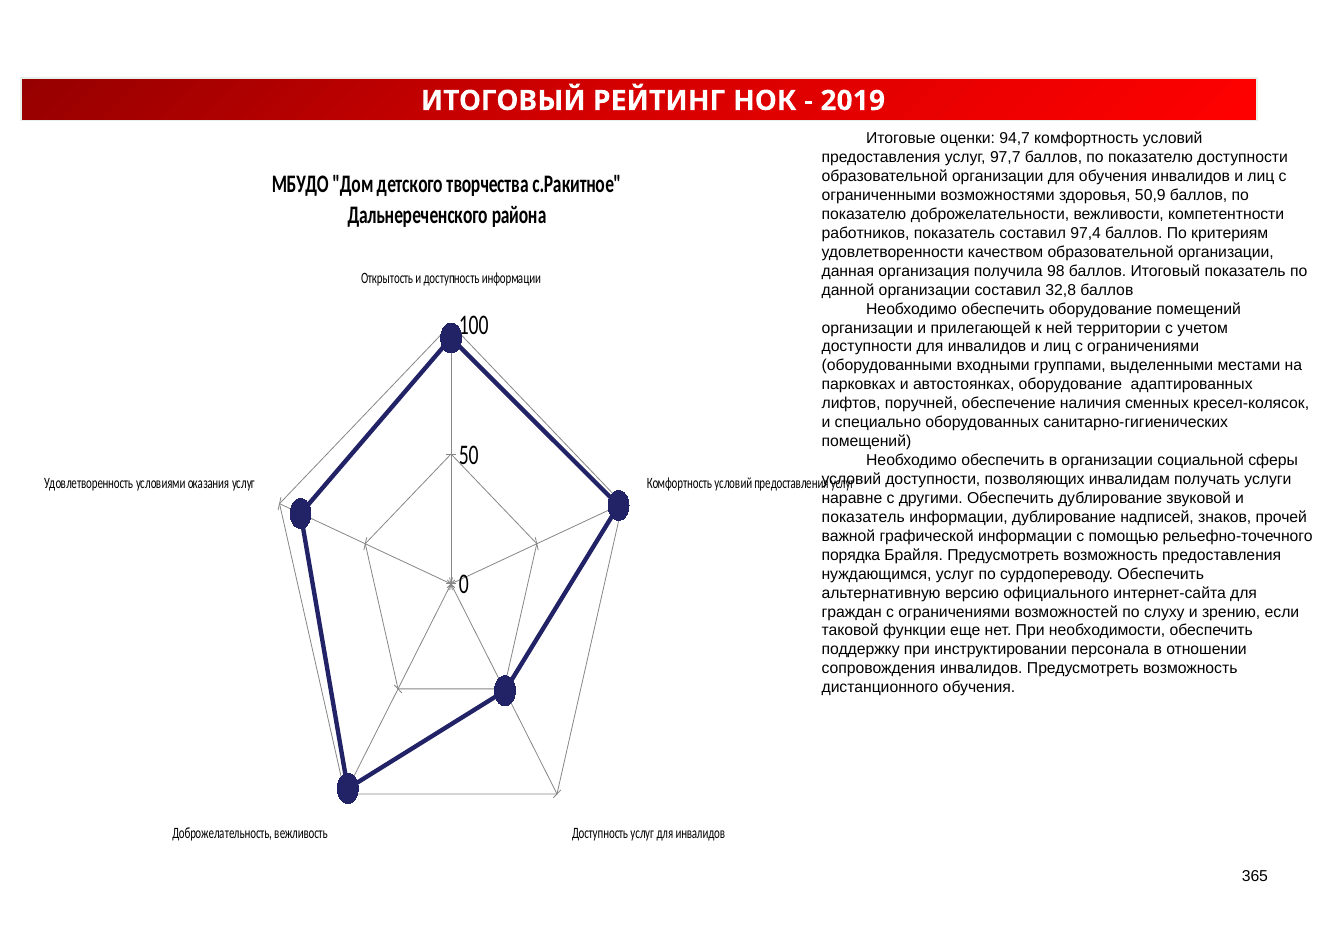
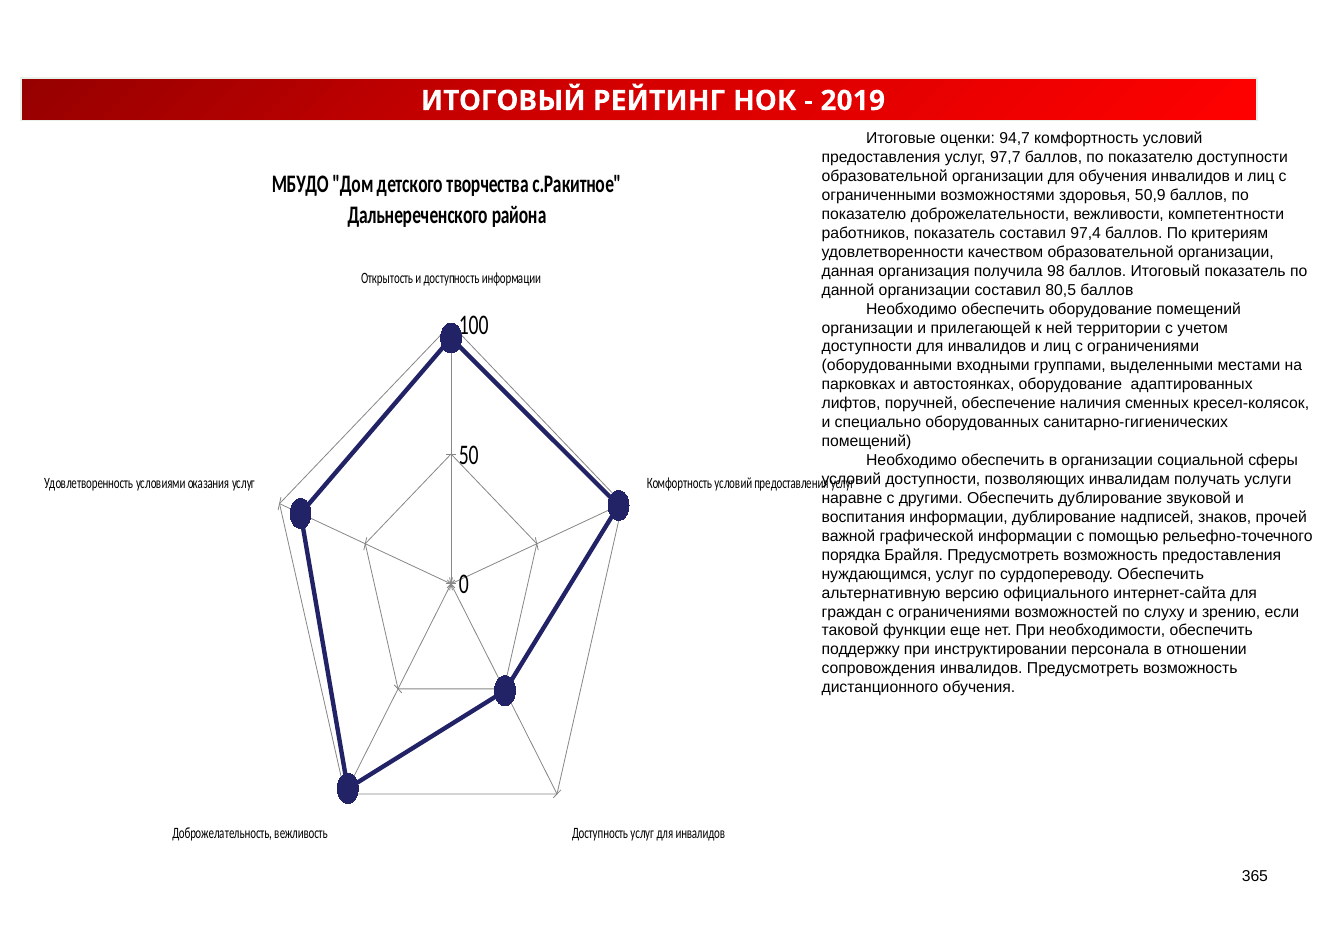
32,8: 32,8 -> 80,5
показатель at (863, 517): показатель -> воспитания
